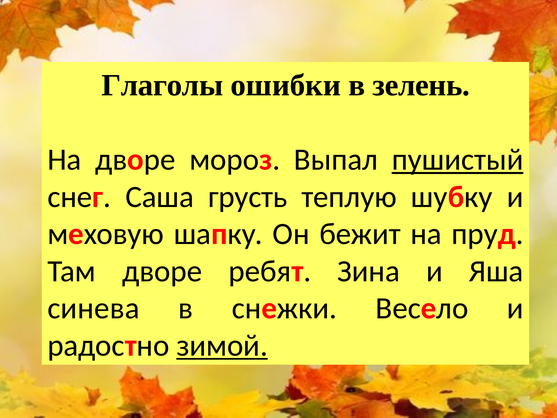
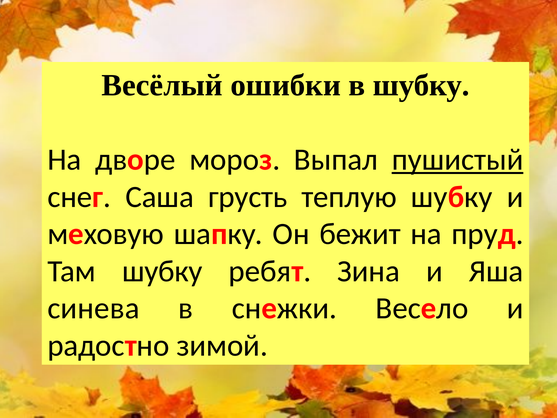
Глаголы: Глаголы -> Весёлый
в зелень: зелень -> шубку
Там дворе: дворе -> шубку
зимой underline: present -> none
